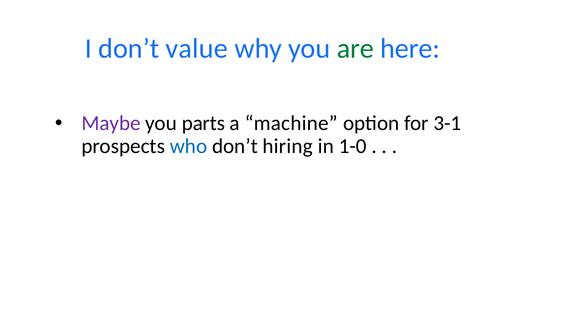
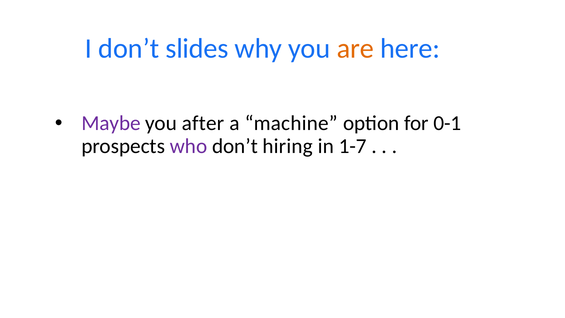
value: value -> slides
are colour: green -> orange
parts: parts -> after
3-1: 3-1 -> 0-1
who colour: blue -> purple
1-0: 1-0 -> 1-7
